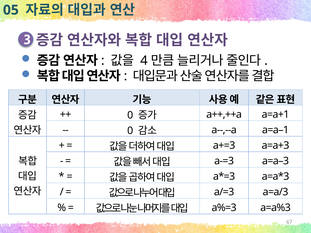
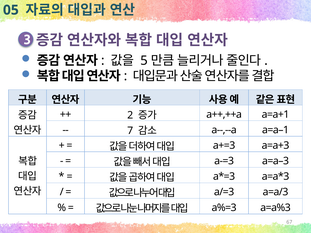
4: 4 -> 5
0 at (130, 115): 0 -> 2
0 at (130, 131): 0 -> 7
